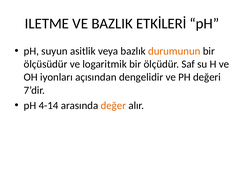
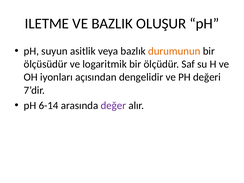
ETKİLERİ: ETKİLERİ -> OLUŞUR
4-14: 4-14 -> 6-14
değer colour: orange -> purple
